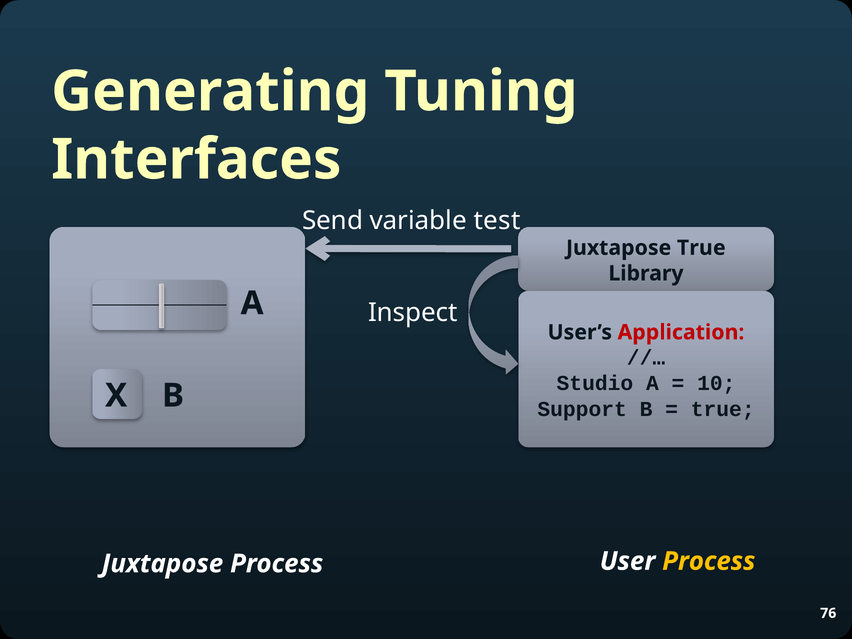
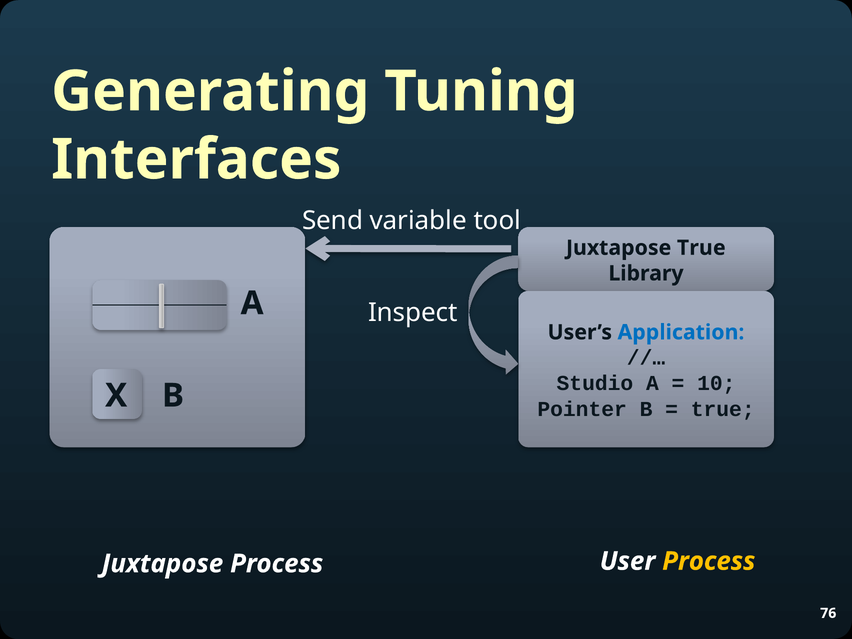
test: test -> tool
Application colour: red -> blue
Support: Support -> Pointer
